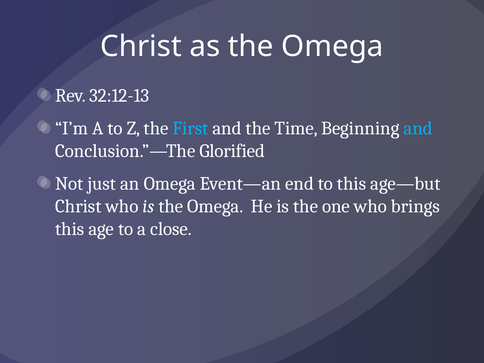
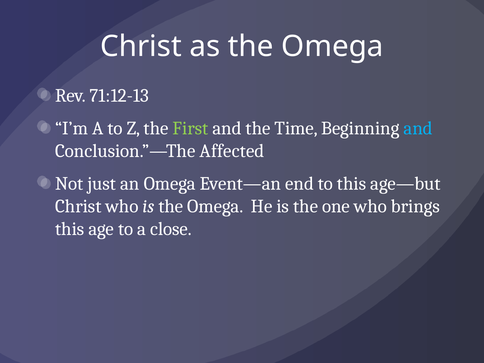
32:12-13: 32:12-13 -> 71:12-13
First colour: light blue -> light green
Glorified: Glorified -> Affected
